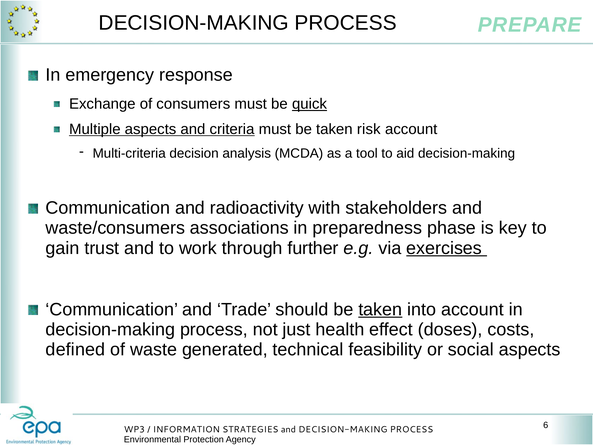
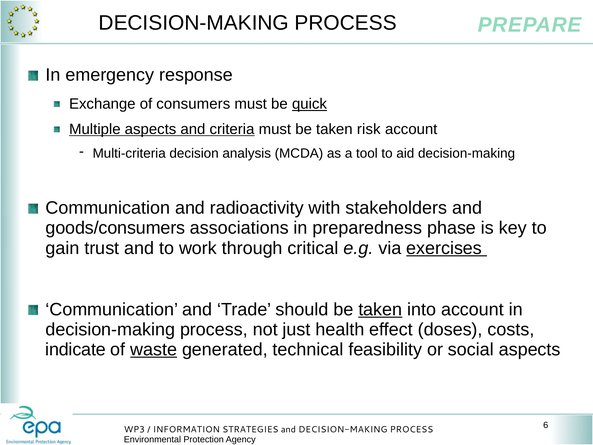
waste/consumers: waste/consumers -> goods/consumers
further: further -> critical
defined: defined -> indicate
waste underline: none -> present
